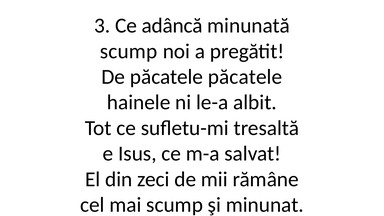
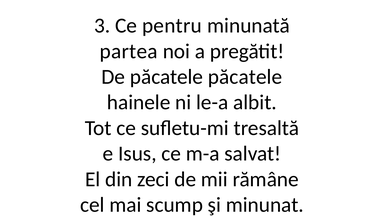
adâncă: adâncă -> pentru
scump at (129, 51): scump -> partea
